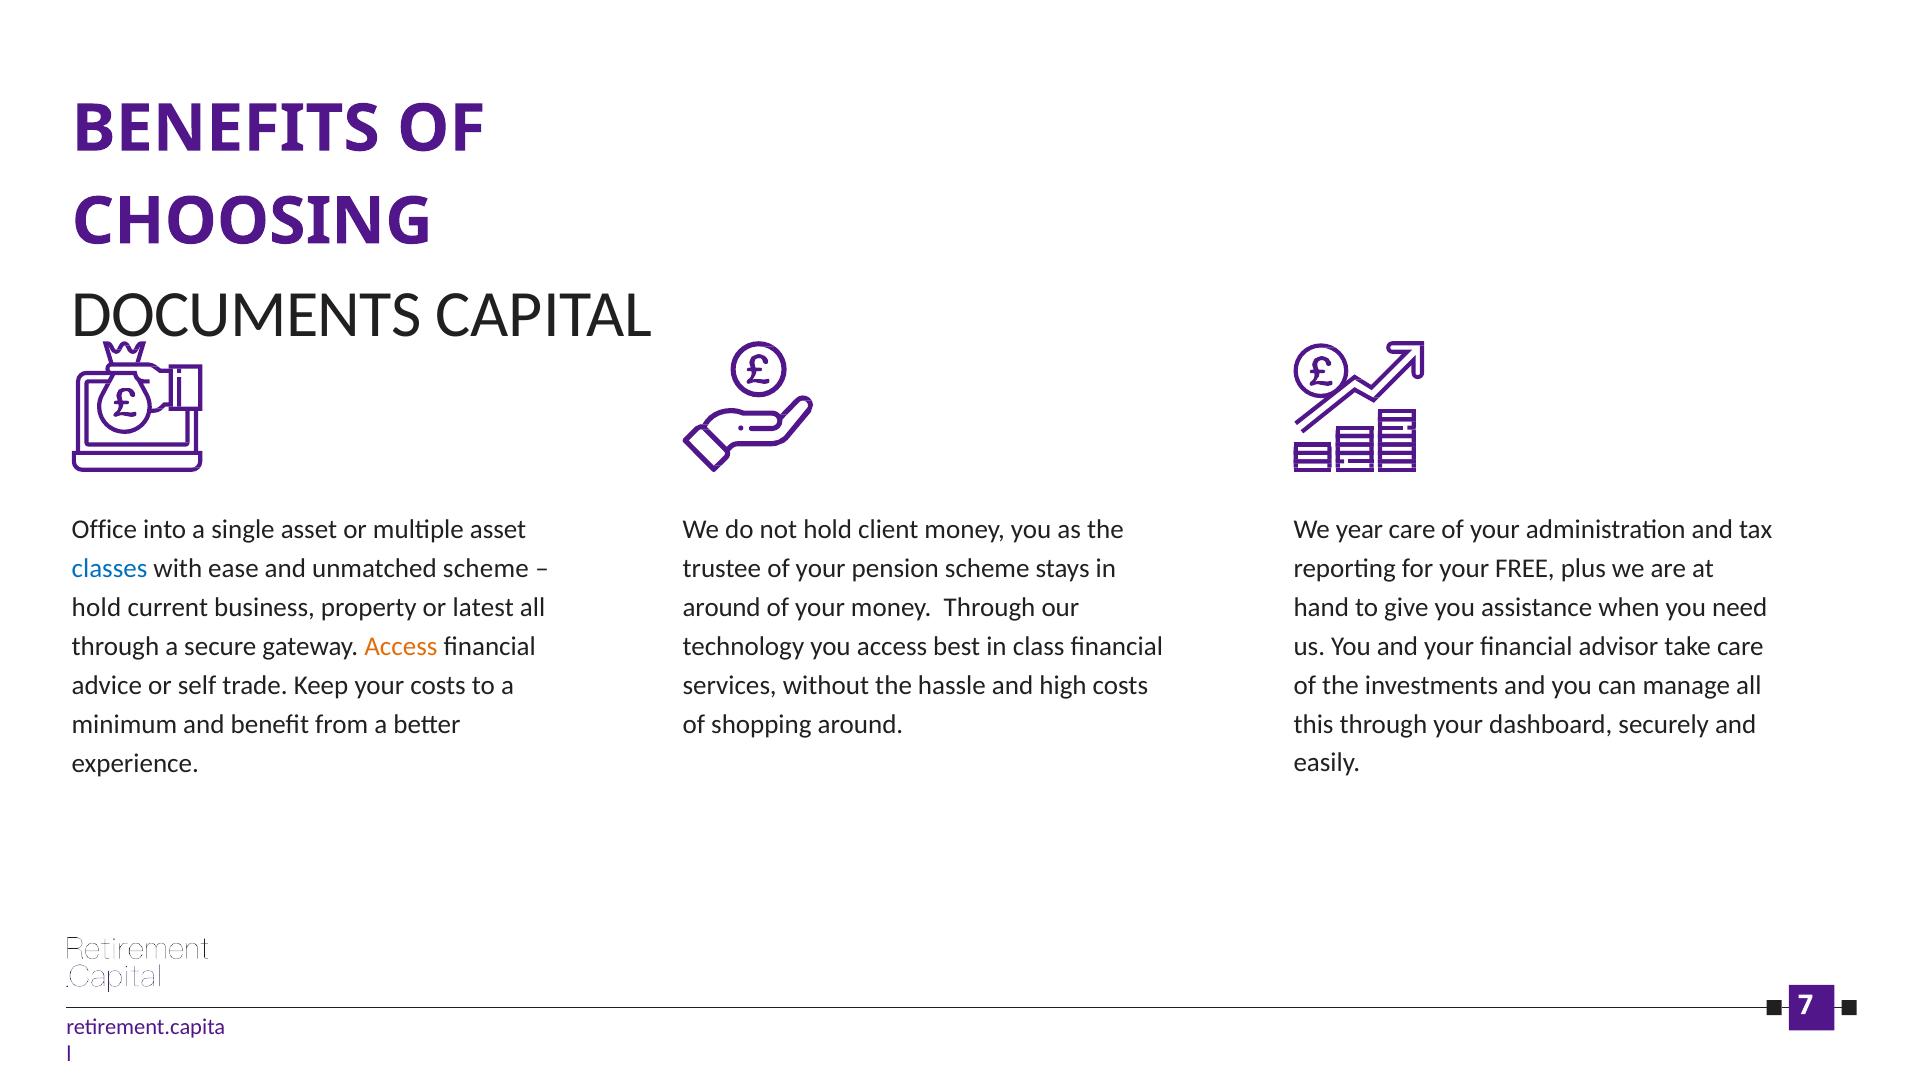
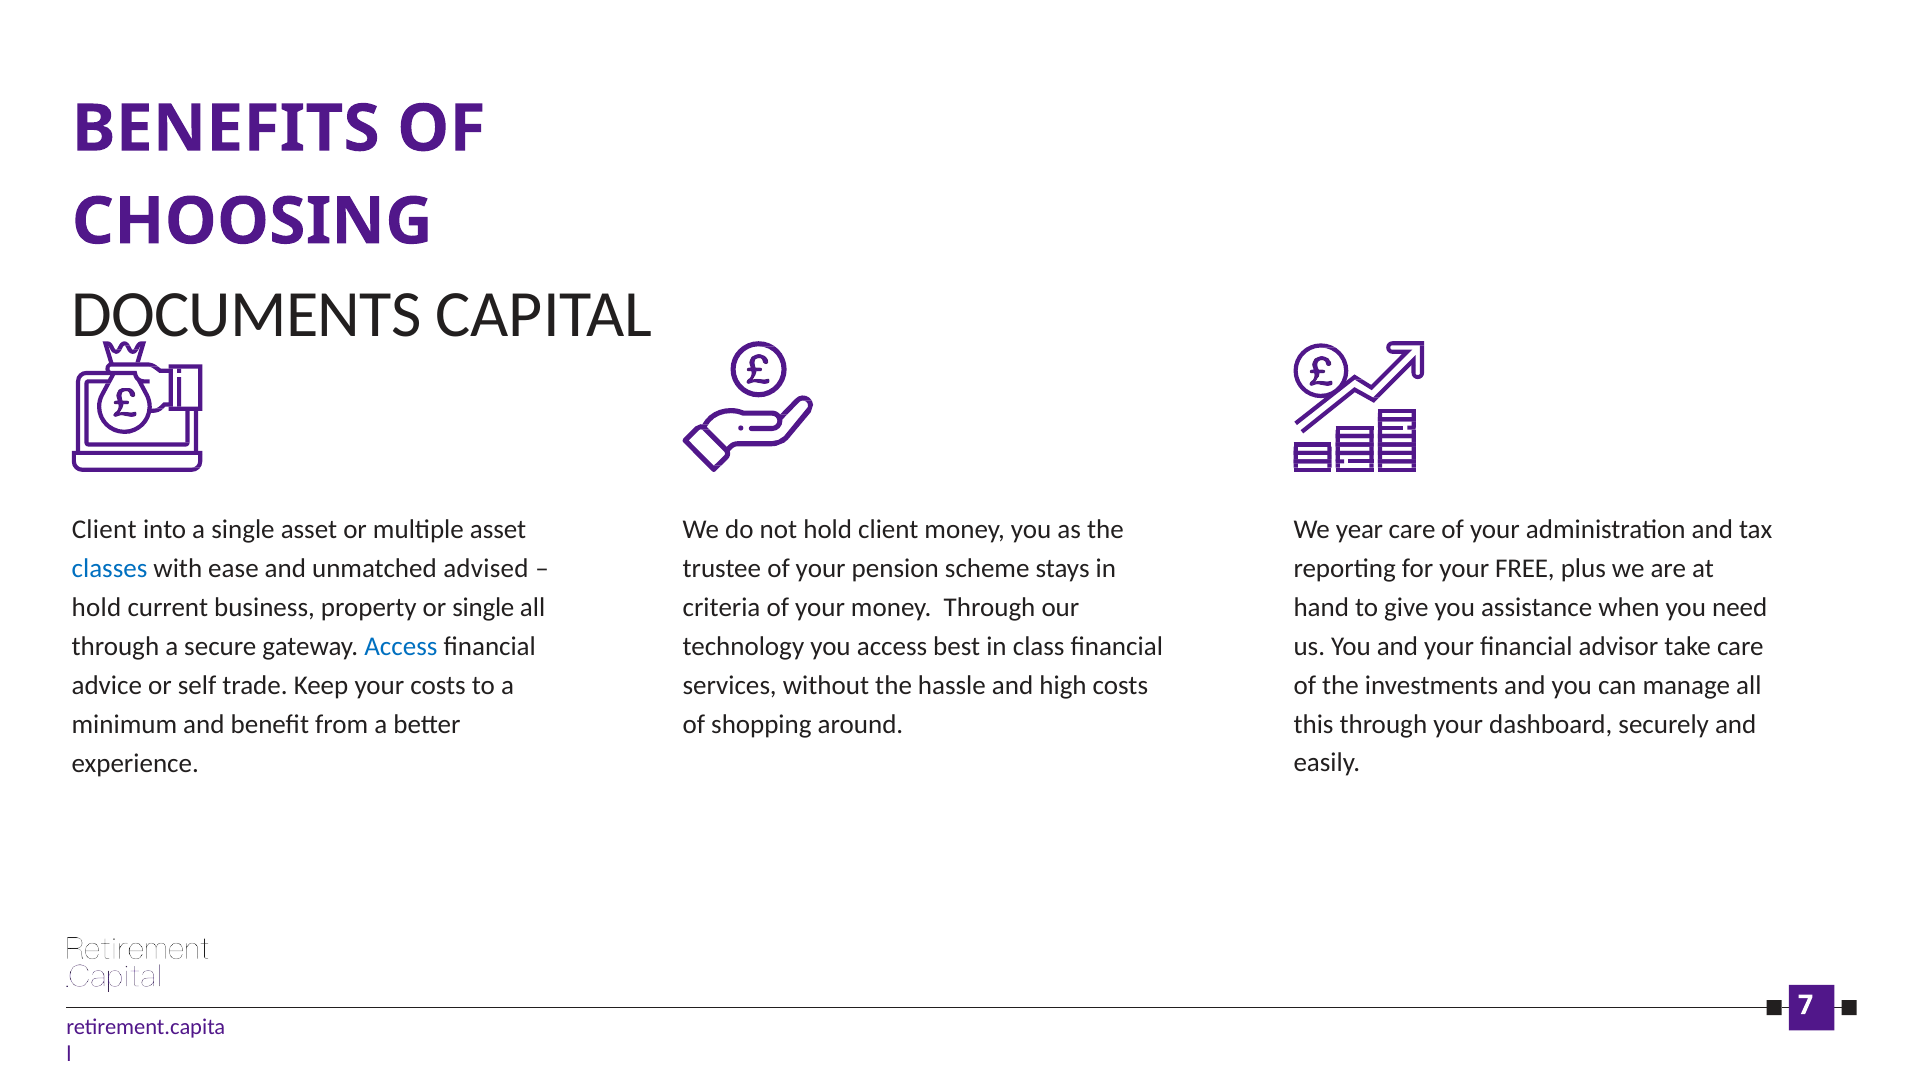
Office at (104, 529): Office -> Client
unmatched scheme: scheme -> advised
around at (722, 607): around -> criteria
or latest: latest -> single
Access at (401, 646) colour: orange -> blue
